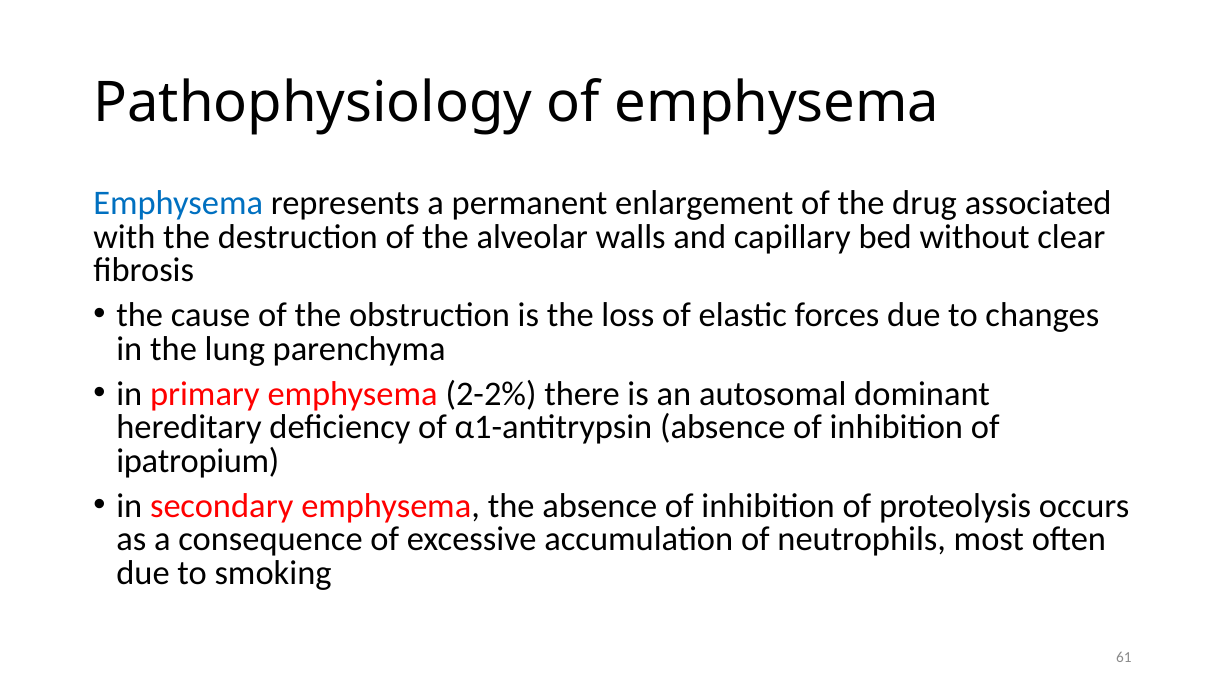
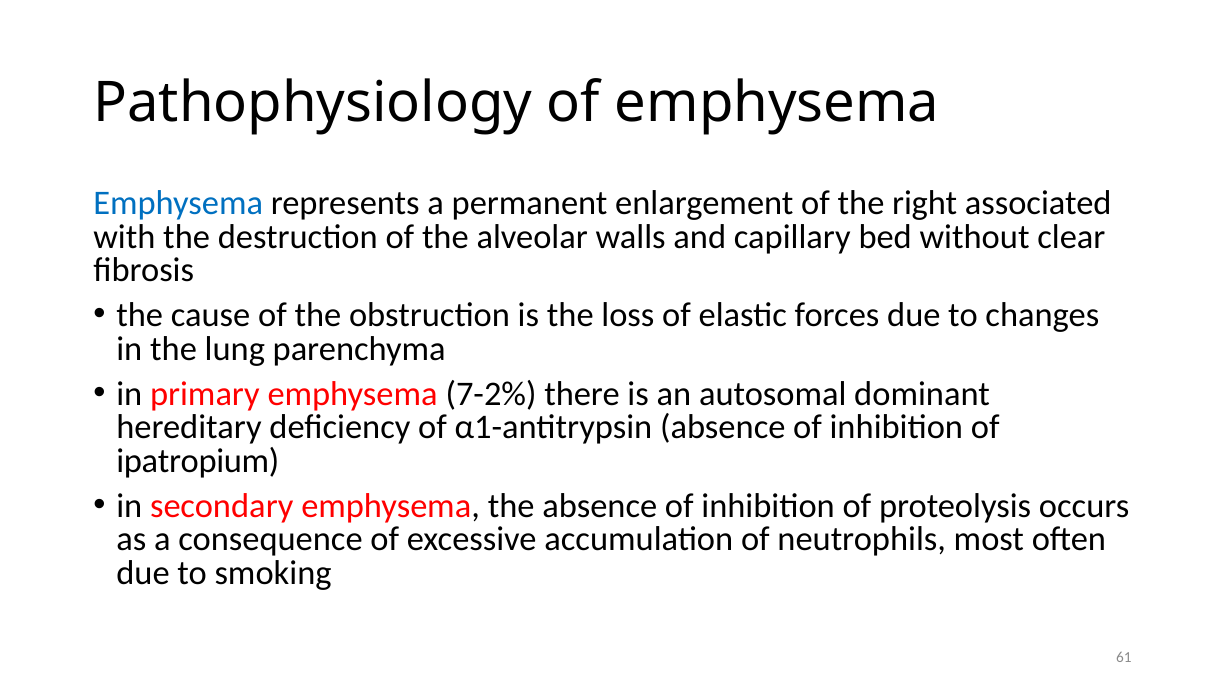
drug: drug -> right
2-2%: 2-2% -> 7-2%
